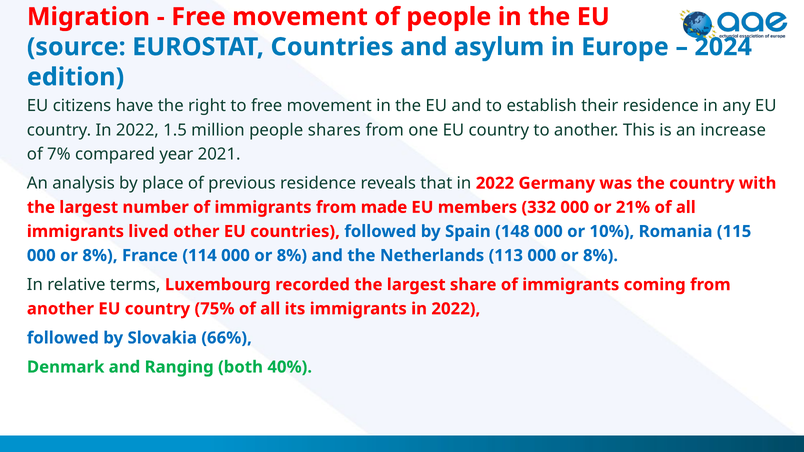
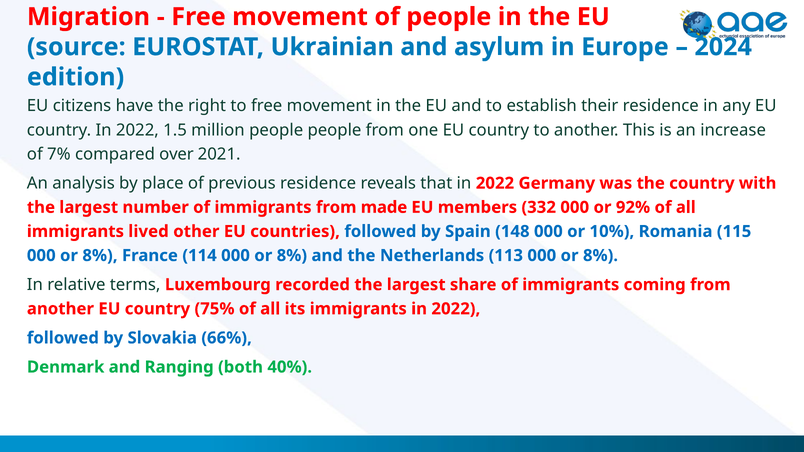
EUROSTAT Countries: Countries -> Ukrainian
people shares: shares -> people
year: year -> over
21%: 21% -> 92%
